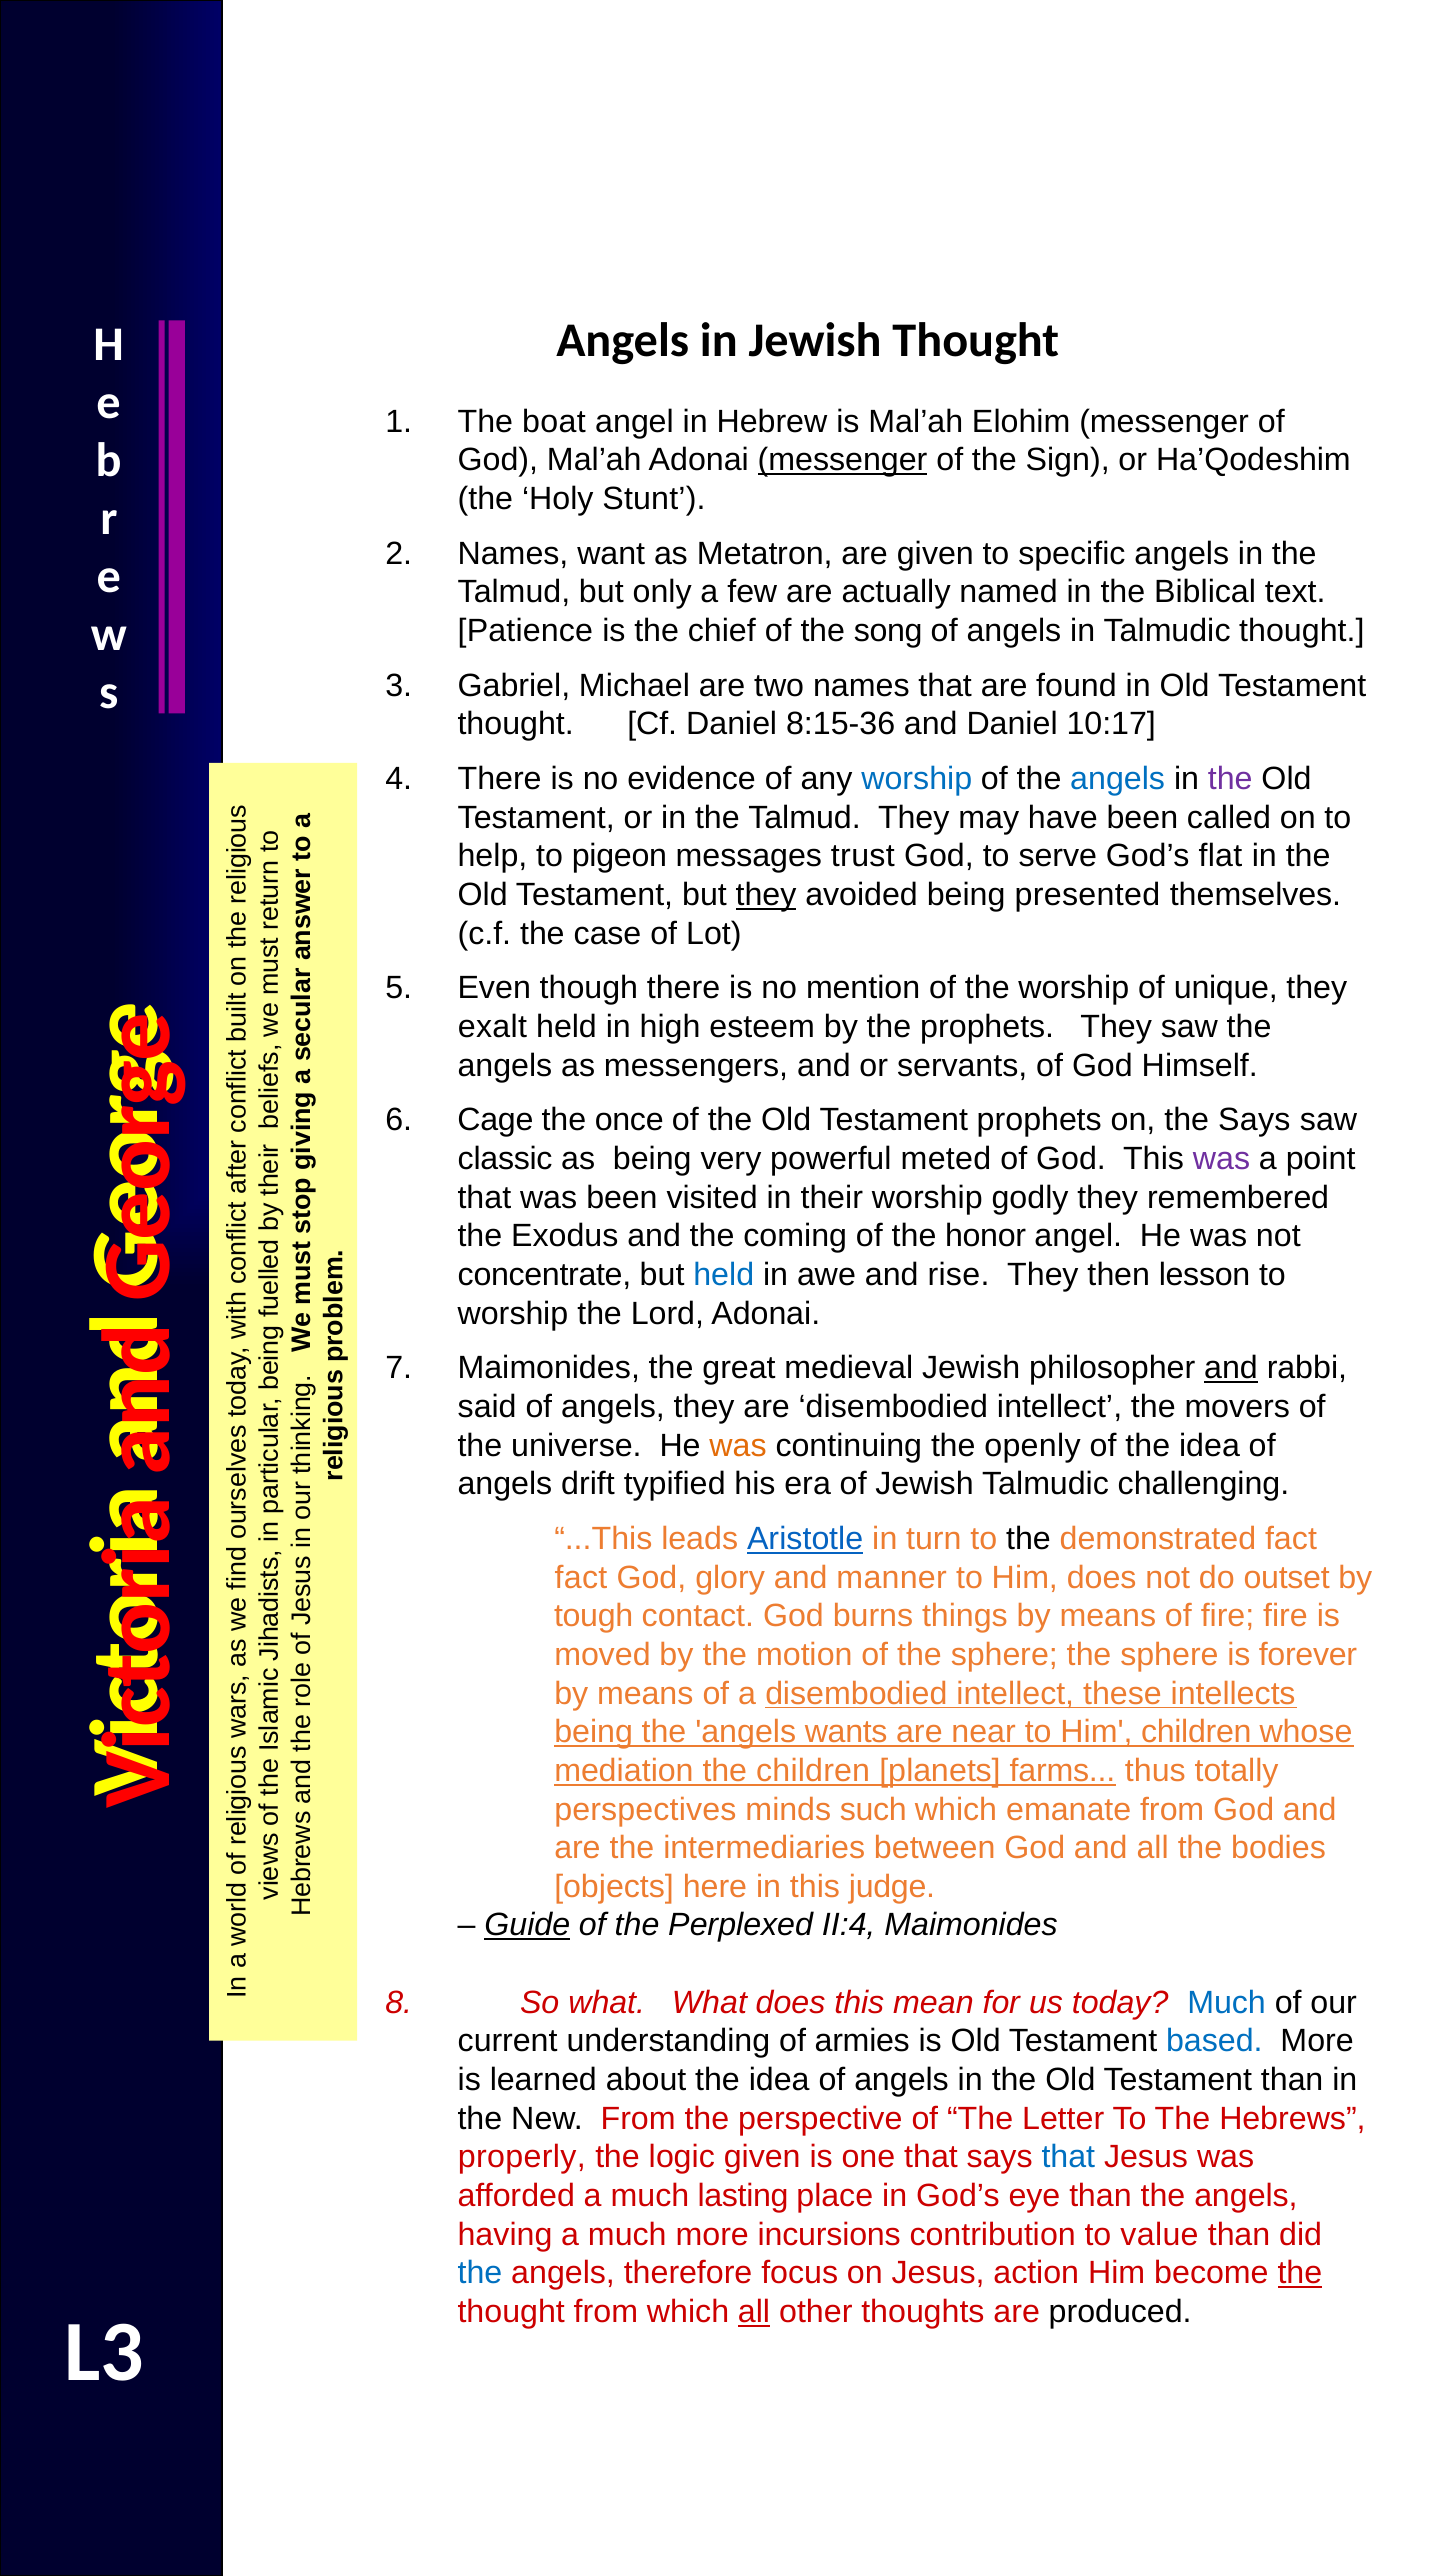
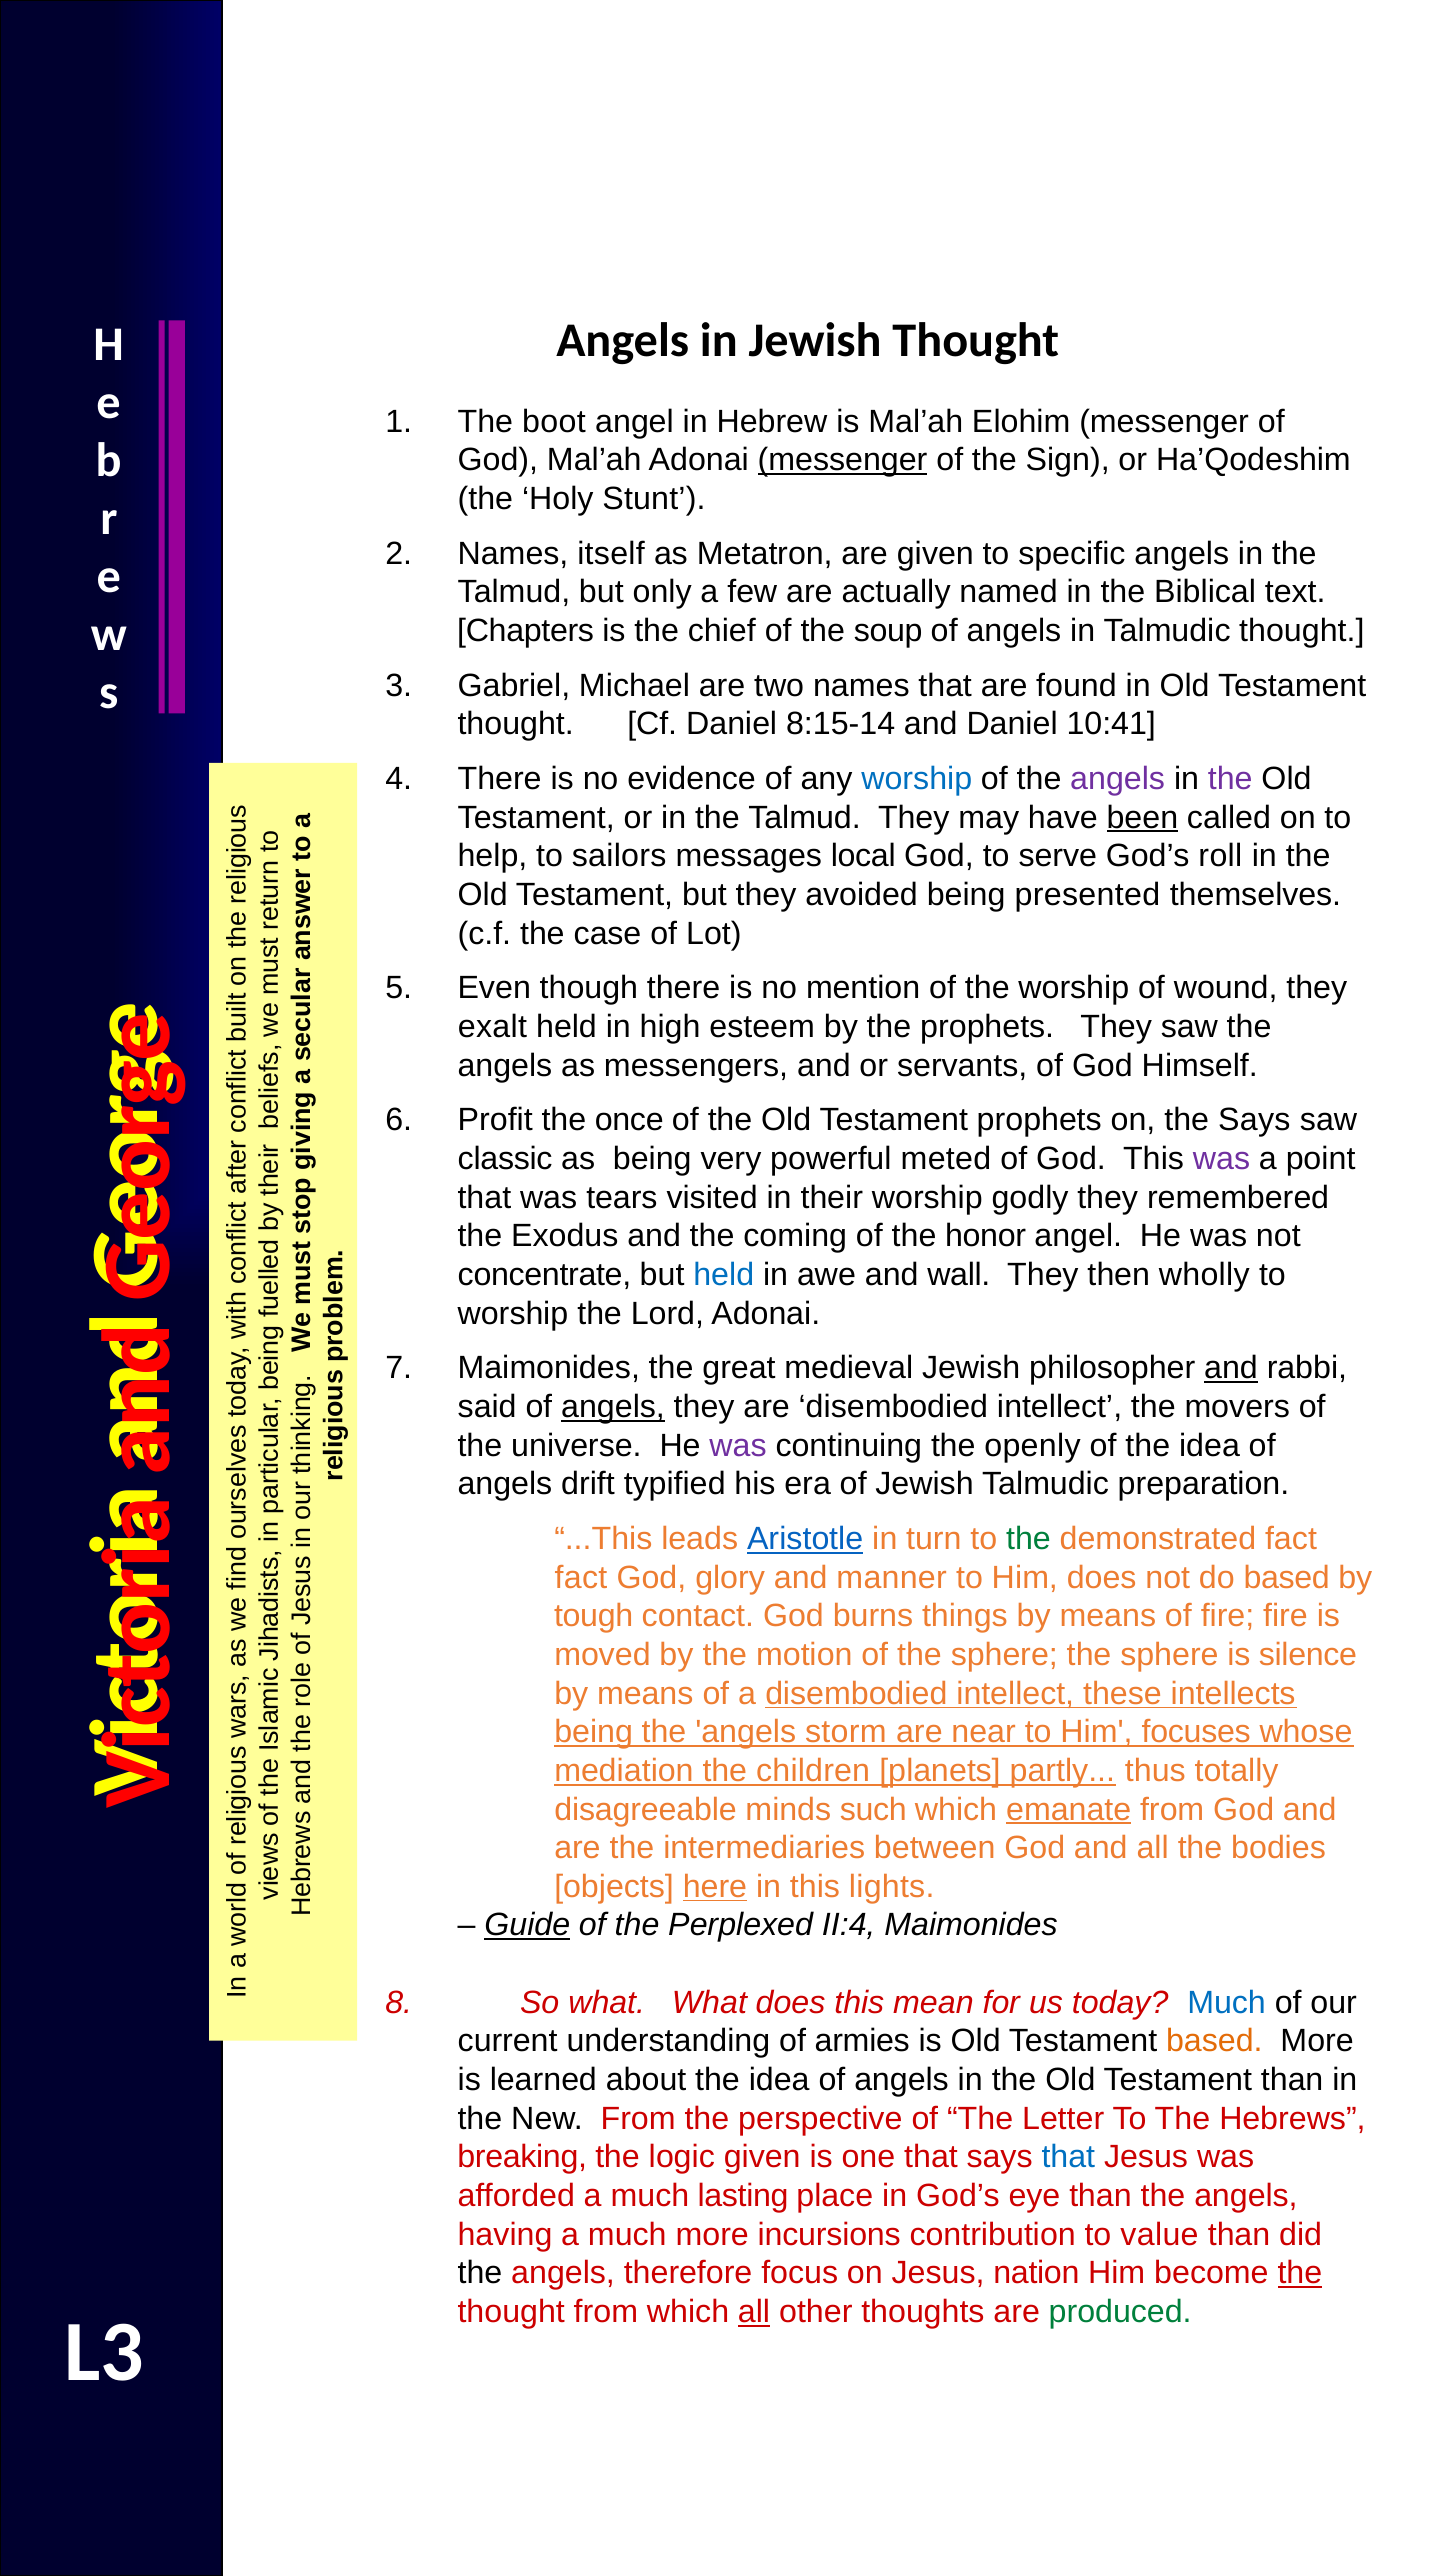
boat: boat -> boot
want: want -> itself
Patience: Patience -> Chapters
song: song -> soup
8:15-36: 8:15-36 -> 8:15-14
10:17: 10:17 -> 10:41
angels at (1118, 779) colour: blue -> purple
been at (1142, 818) underline: none -> present
pigeon: pigeon -> sailors
trust: trust -> local
flat: flat -> roll
they at (766, 895) underline: present -> none
unique: unique -> wound
Cage: Cage -> Profit
was been: been -> tears
rise: rise -> wall
lesson: lesson -> wholly
angels at (613, 1407) underline: none -> present
was at (738, 1446) colour: orange -> purple
challenging: challenging -> preparation
the at (1028, 1539) colour: black -> green
do outset: outset -> based
forever: forever -> silence
wants: wants -> storm
Him children: children -> focuses
farms: farms -> partly
perspectives: perspectives -> disagreeable
emanate underline: none -> present
here underline: none -> present
judge: judge -> lights
based at (1214, 2041) colour: blue -> orange
properly: properly -> breaking
the at (480, 2273) colour: blue -> black
action: action -> nation
produced colour: black -> green
